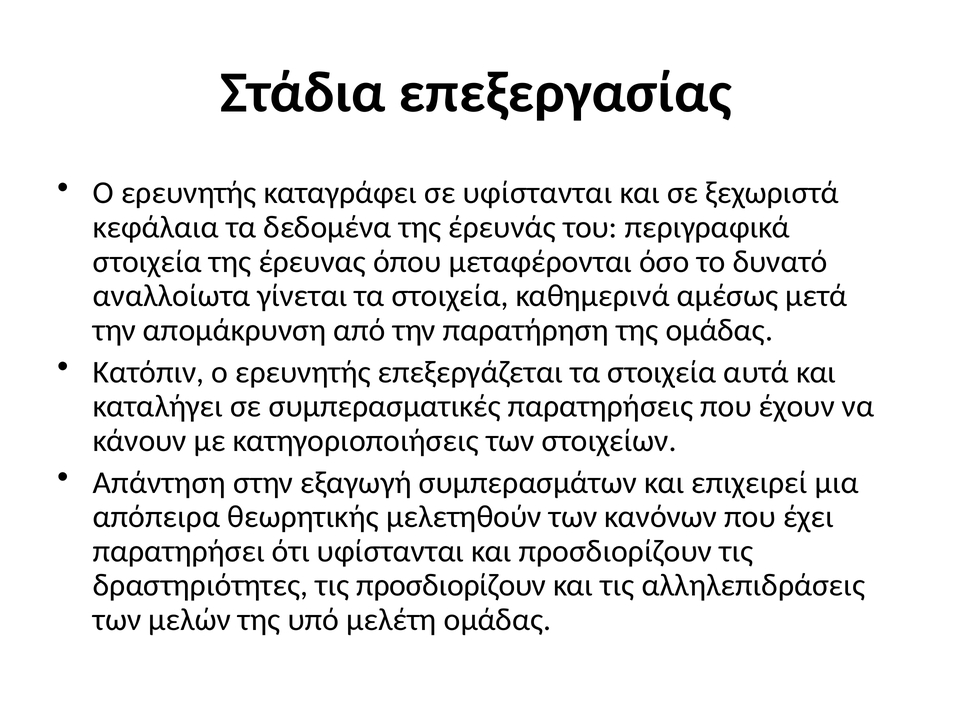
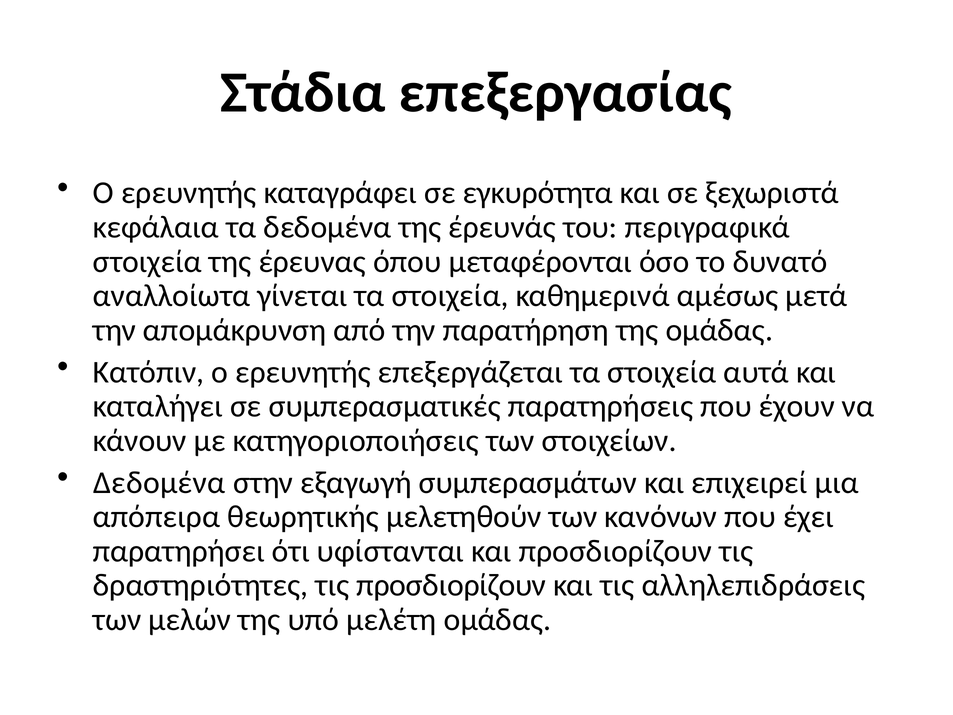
σε υφίστανται: υφίστανται -> εγκυρότητα
Απάντηση at (159, 482): Απάντηση -> Δεδομένα
